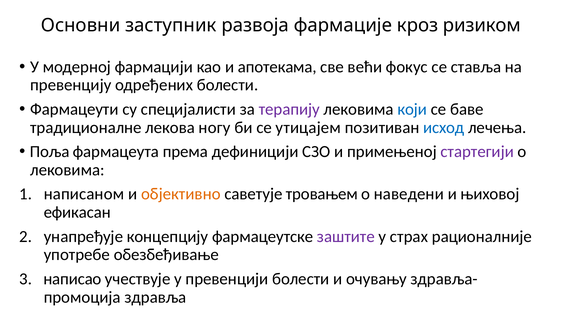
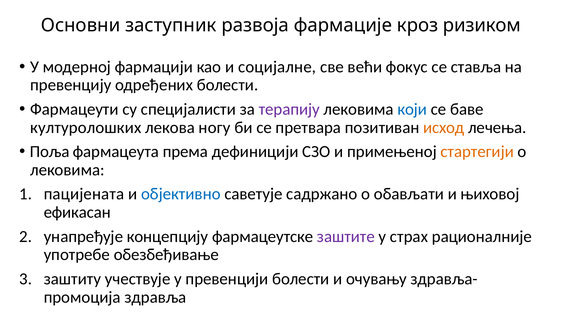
апотекама: апотекама -> социјалне
традиционалне: традиционалне -> културолошких
утицајем: утицајем -> претвара
исход colour: blue -> orange
стартегији colour: purple -> orange
написаном: написаном -> пацијената
објективно colour: orange -> blue
тровањем: тровањем -> садржано
наведени: наведени -> обављати
написао: написао -> заштиту
